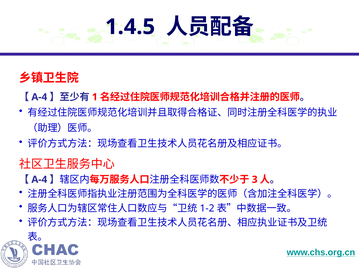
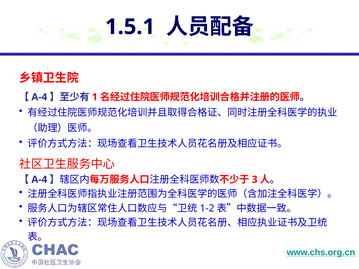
1.4.5: 1.4.5 -> 1.5.1
